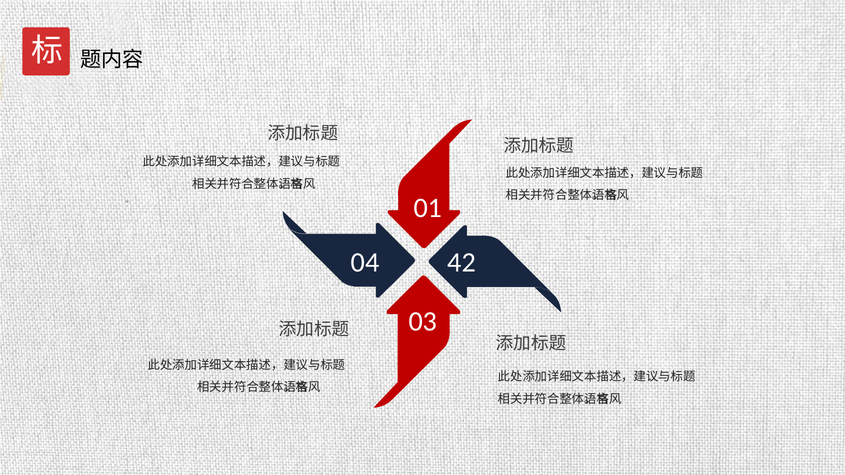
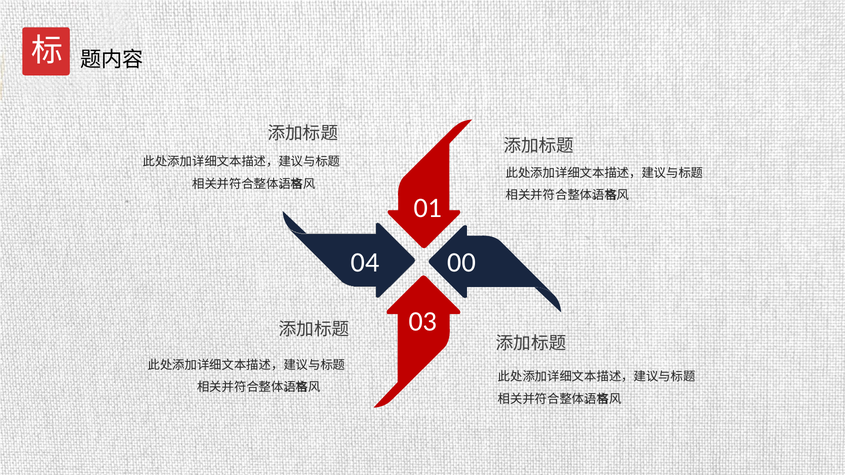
42: 42 -> 00
